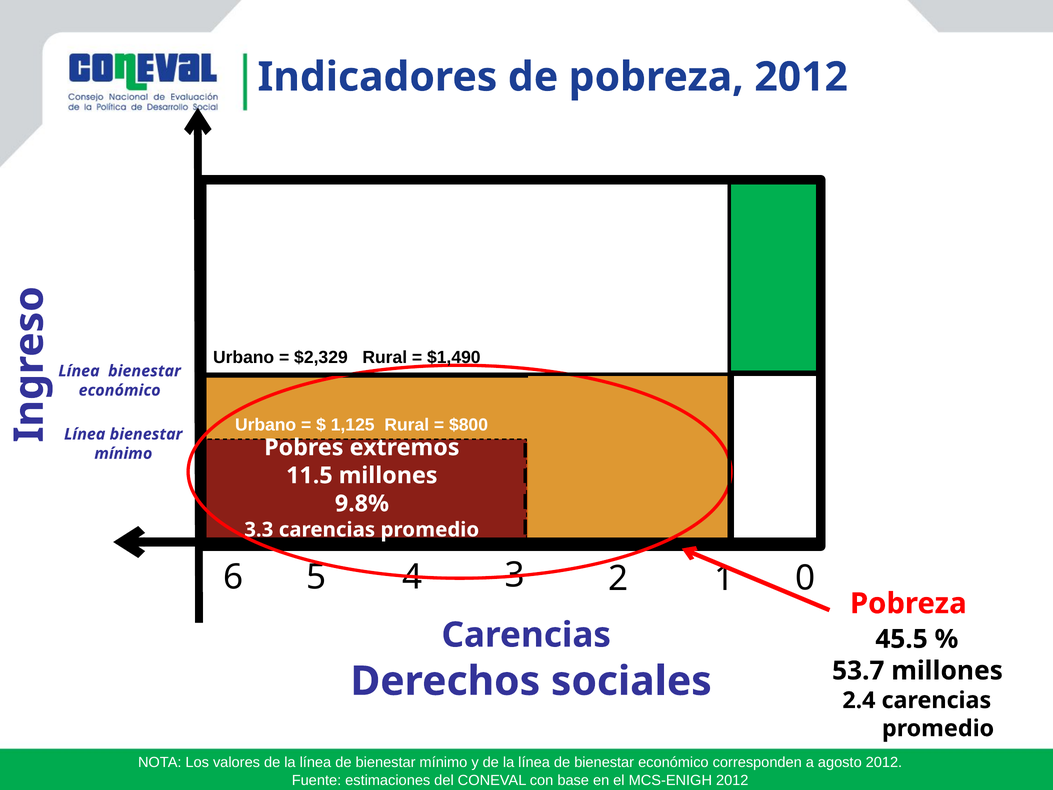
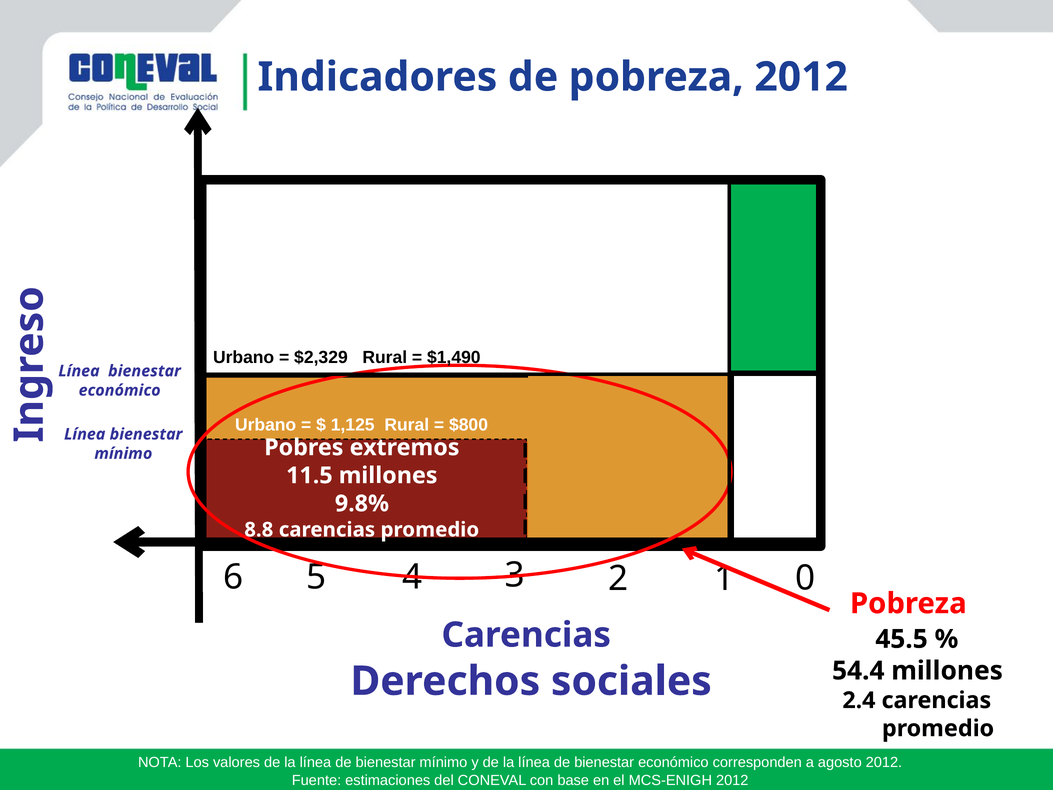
3.3: 3.3 -> 8.8
53.7: 53.7 -> 54.4
